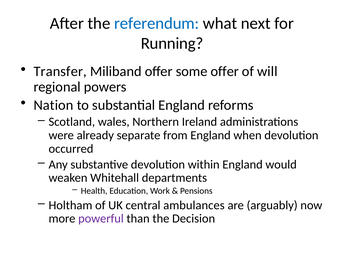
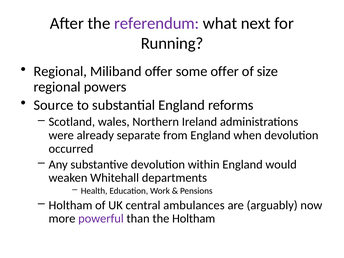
referendum colour: blue -> purple
Transfer at (60, 72): Transfer -> Regional
will: will -> size
Nation: Nation -> Source
the Decision: Decision -> Holtham
